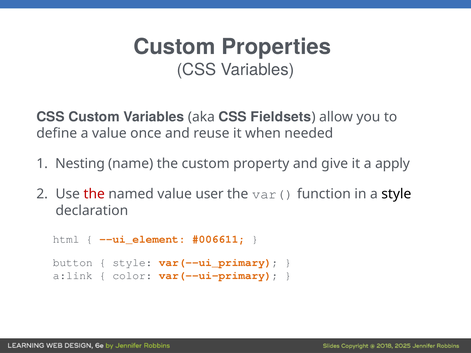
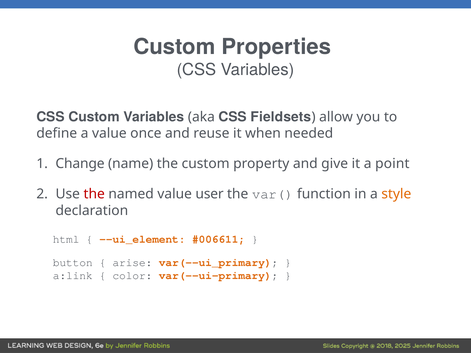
Nesting: Nesting -> Change
apply: apply -> point
style at (396, 194) colour: black -> orange
style at (132, 263): style -> arise
